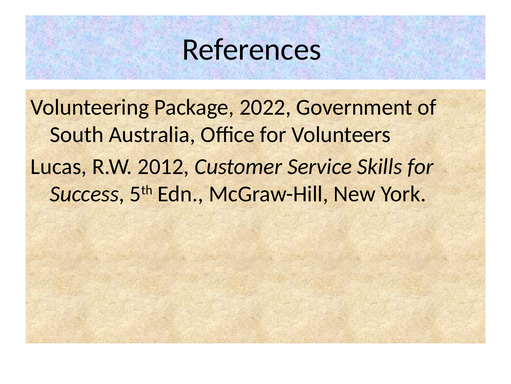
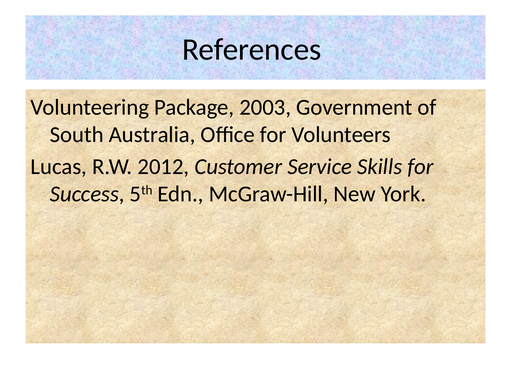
2022: 2022 -> 2003
